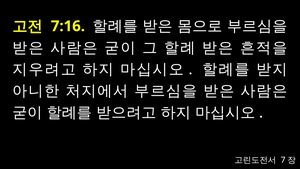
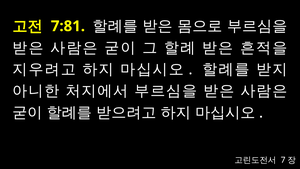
7:16: 7:16 -> 7:81
